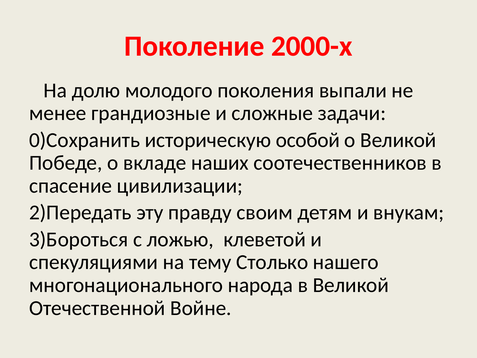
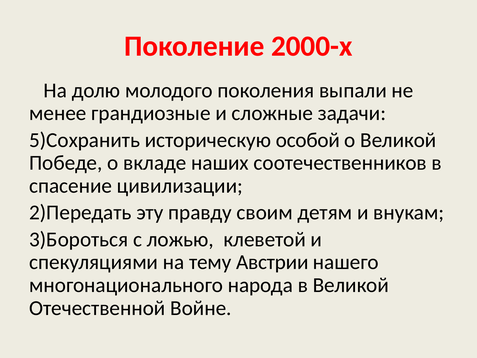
0)Сохранить: 0)Сохранить -> 5)Сохранить
Столько: Столько -> Австрии
